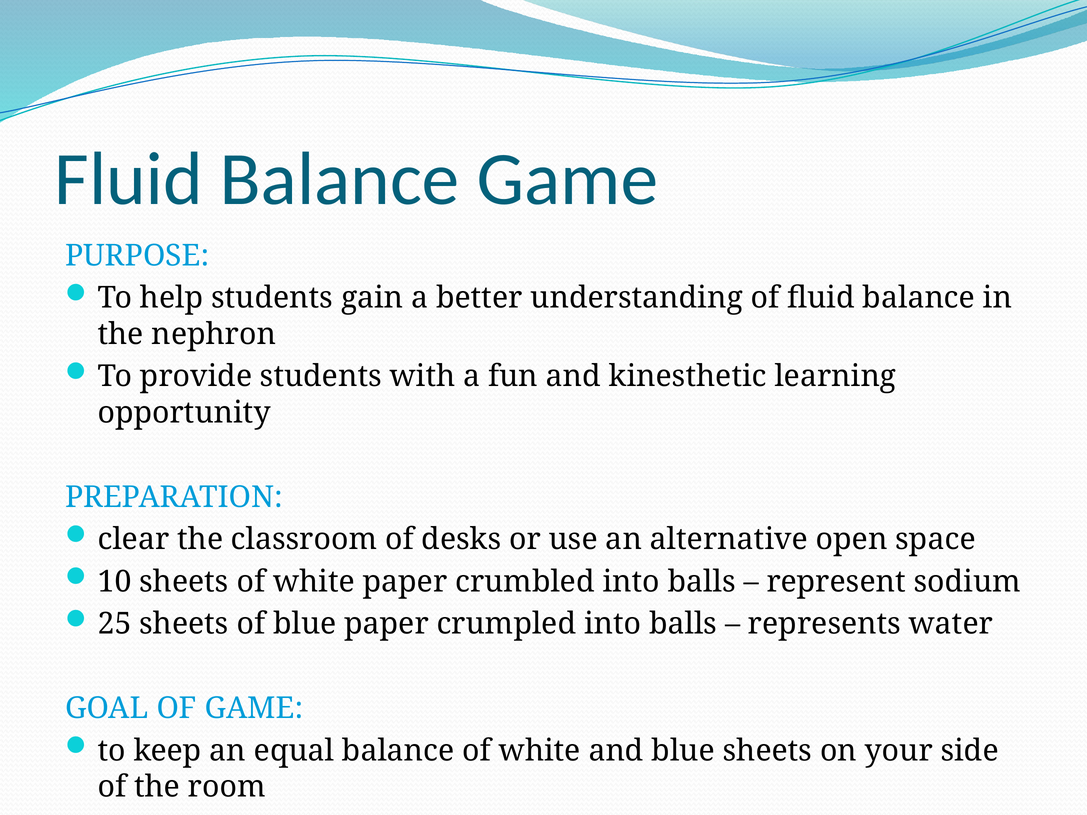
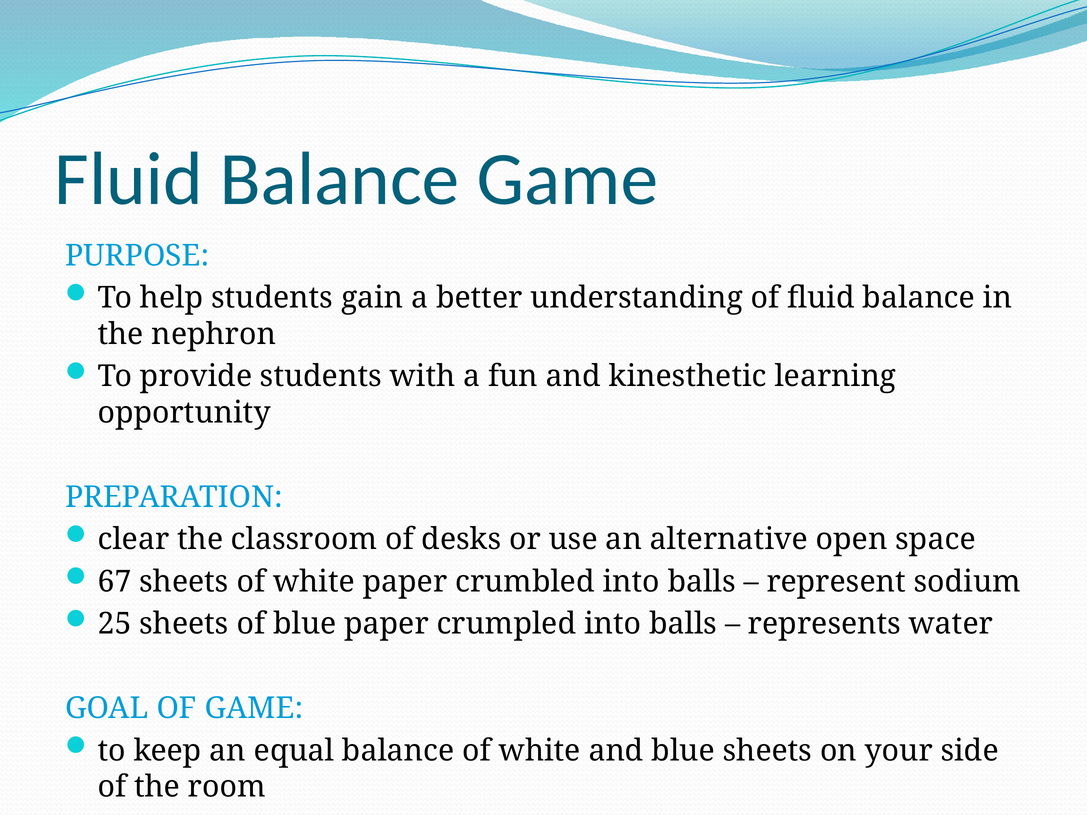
10: 10 -> 67
